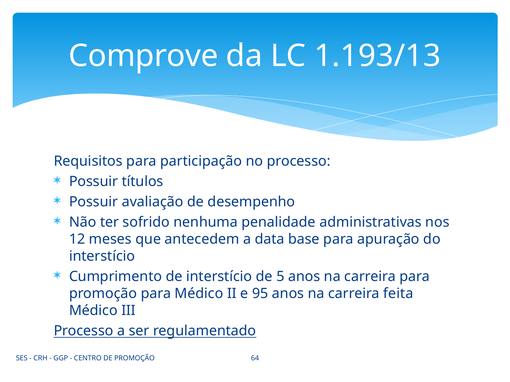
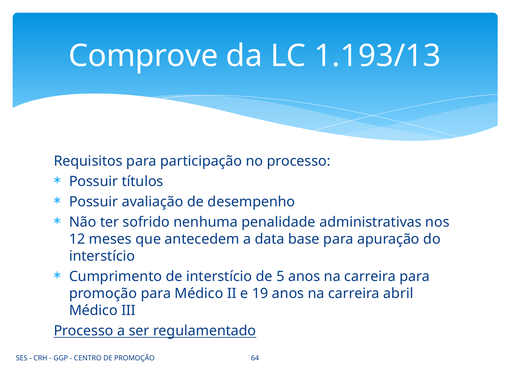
95: 95 -> 19
feita: feita -> abril
